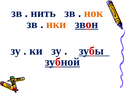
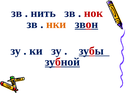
нок colour: orange -> red
